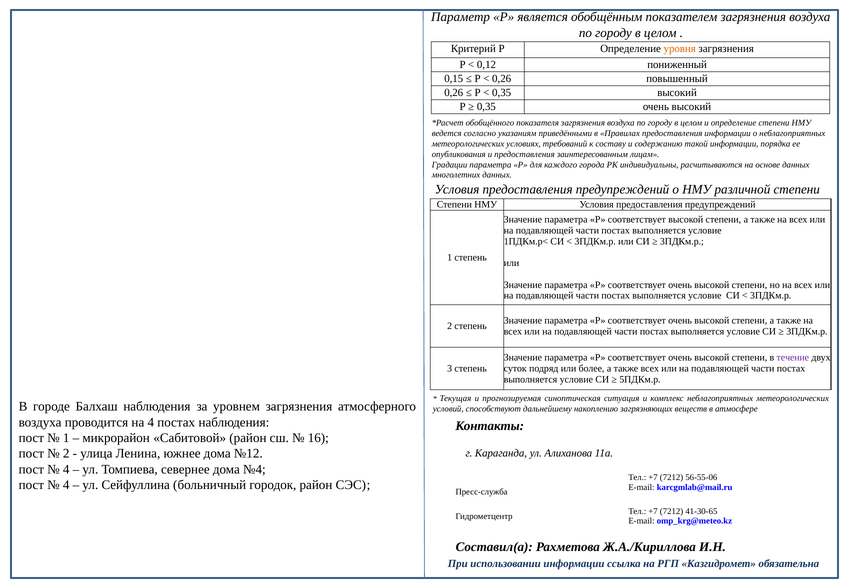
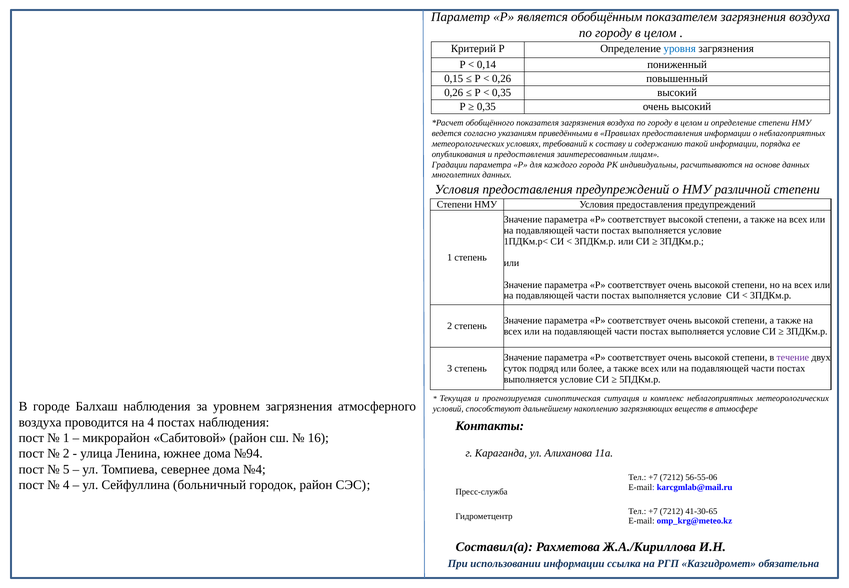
уровня colour: orange -> blue
0,12: 0,12 -> 0,14
№12: №12 -> №94
4 at (66, 469): 4 -> 5
